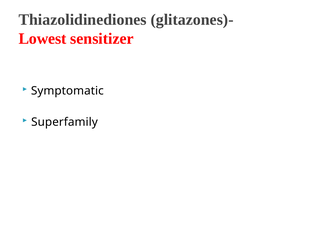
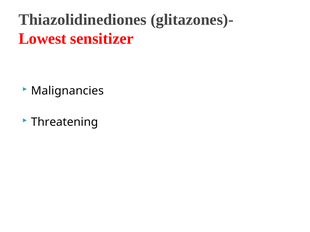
Symptomatic: Symptomatic -> Malignancies
Superfamily: Superfamily -> Threatening
